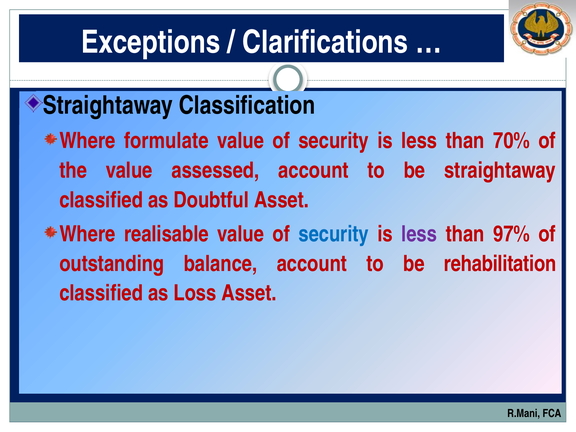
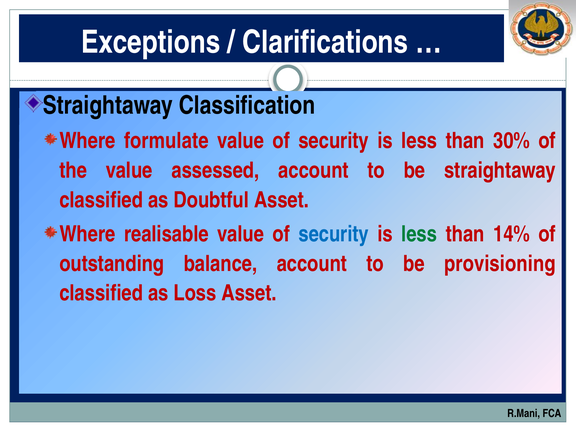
70%: 70% -> 30%
less at (419, 234) colour: purple -> green
97%: 97% -> 14%
rehabilitation: rehabilitation -> provisioning
